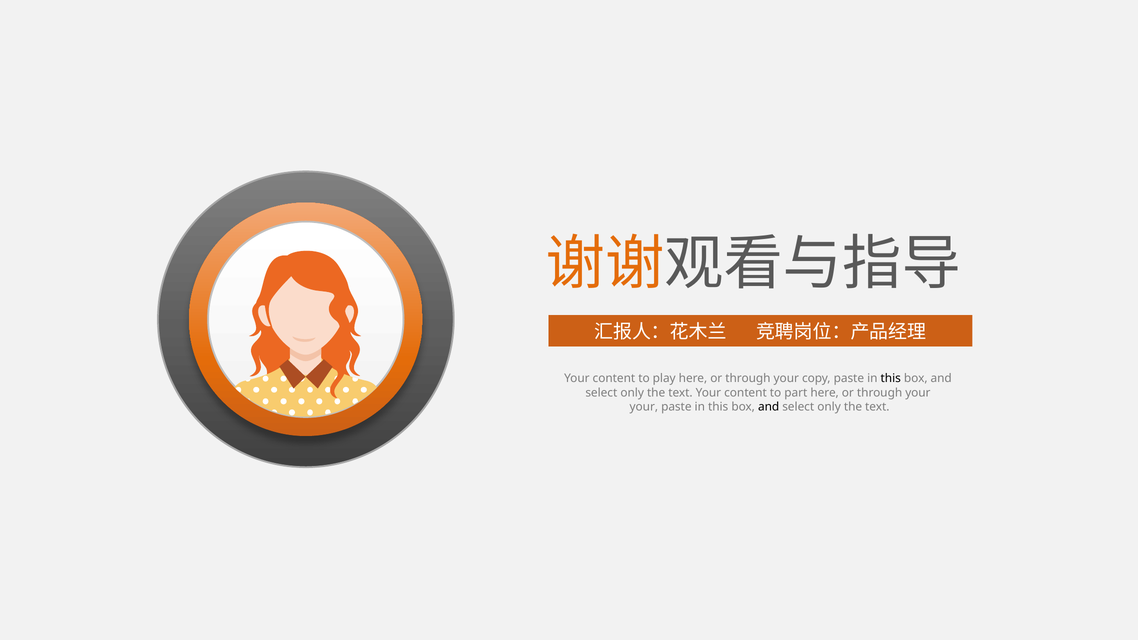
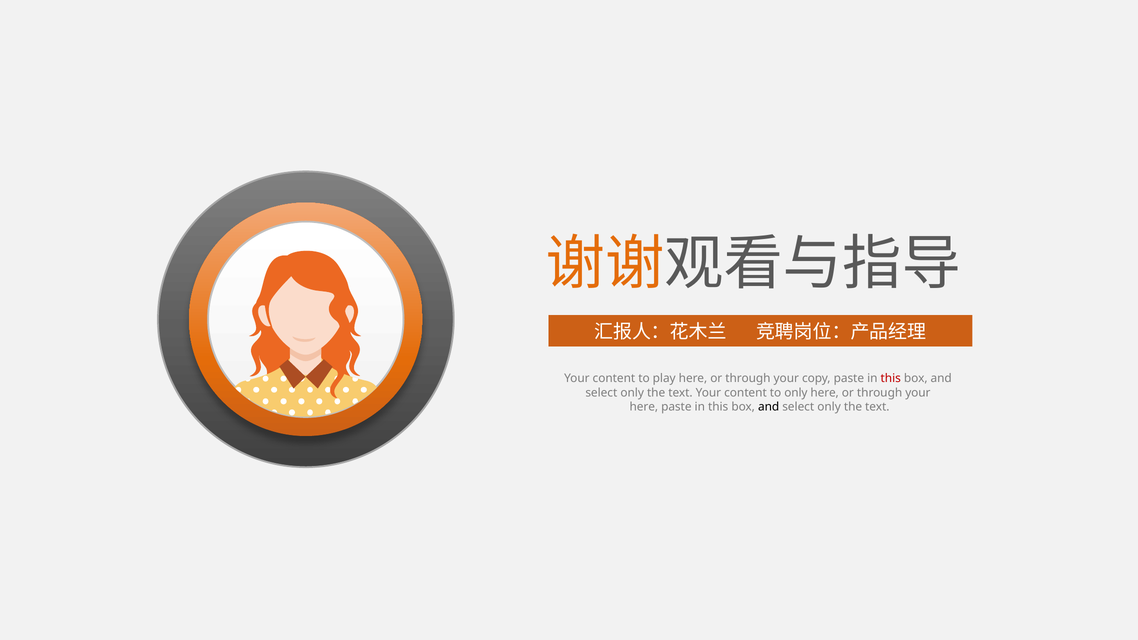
this at (891, 379) colour: black -> red
to part: part -> only
your at (644, 407): your -> here
